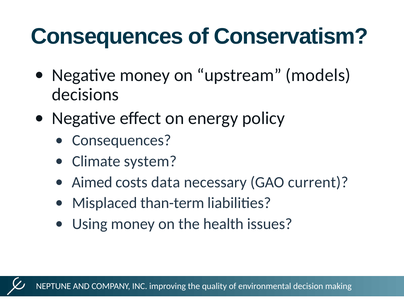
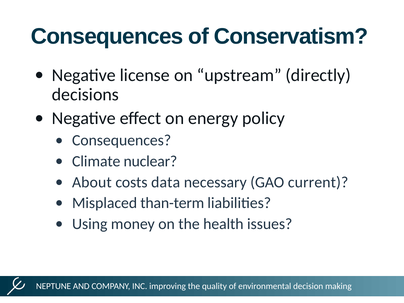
Negative money: money -> license
models: models -> directly
system: system -> nuclear
Aimed: Aimed -> About
